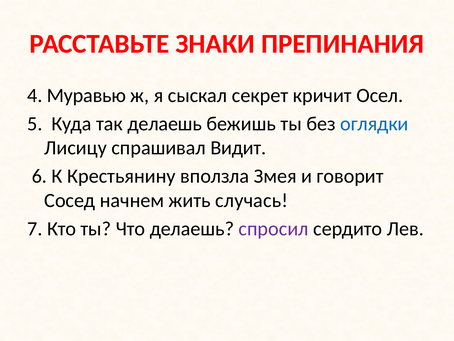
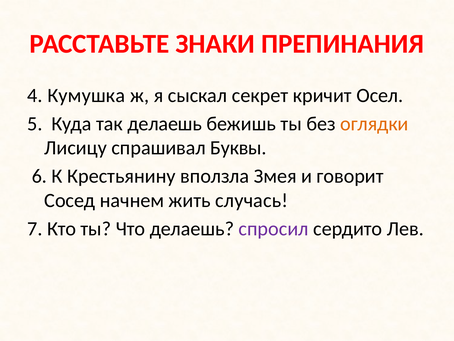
Муравью: Муравью -> Кумушка
оглядки colour: blue -> orange
Видит: Видит -> Буквы
